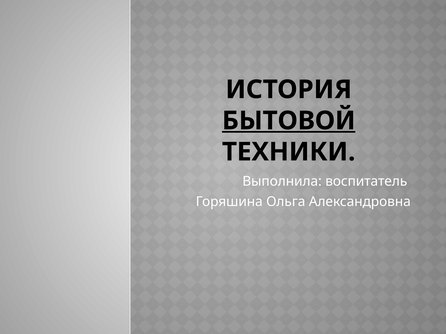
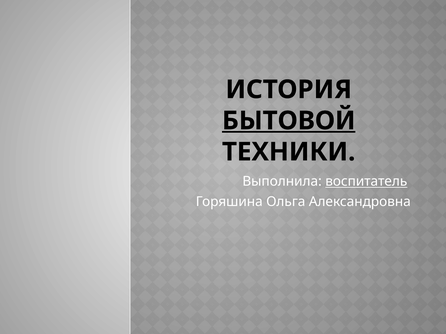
воспитатель underline: none -> present
